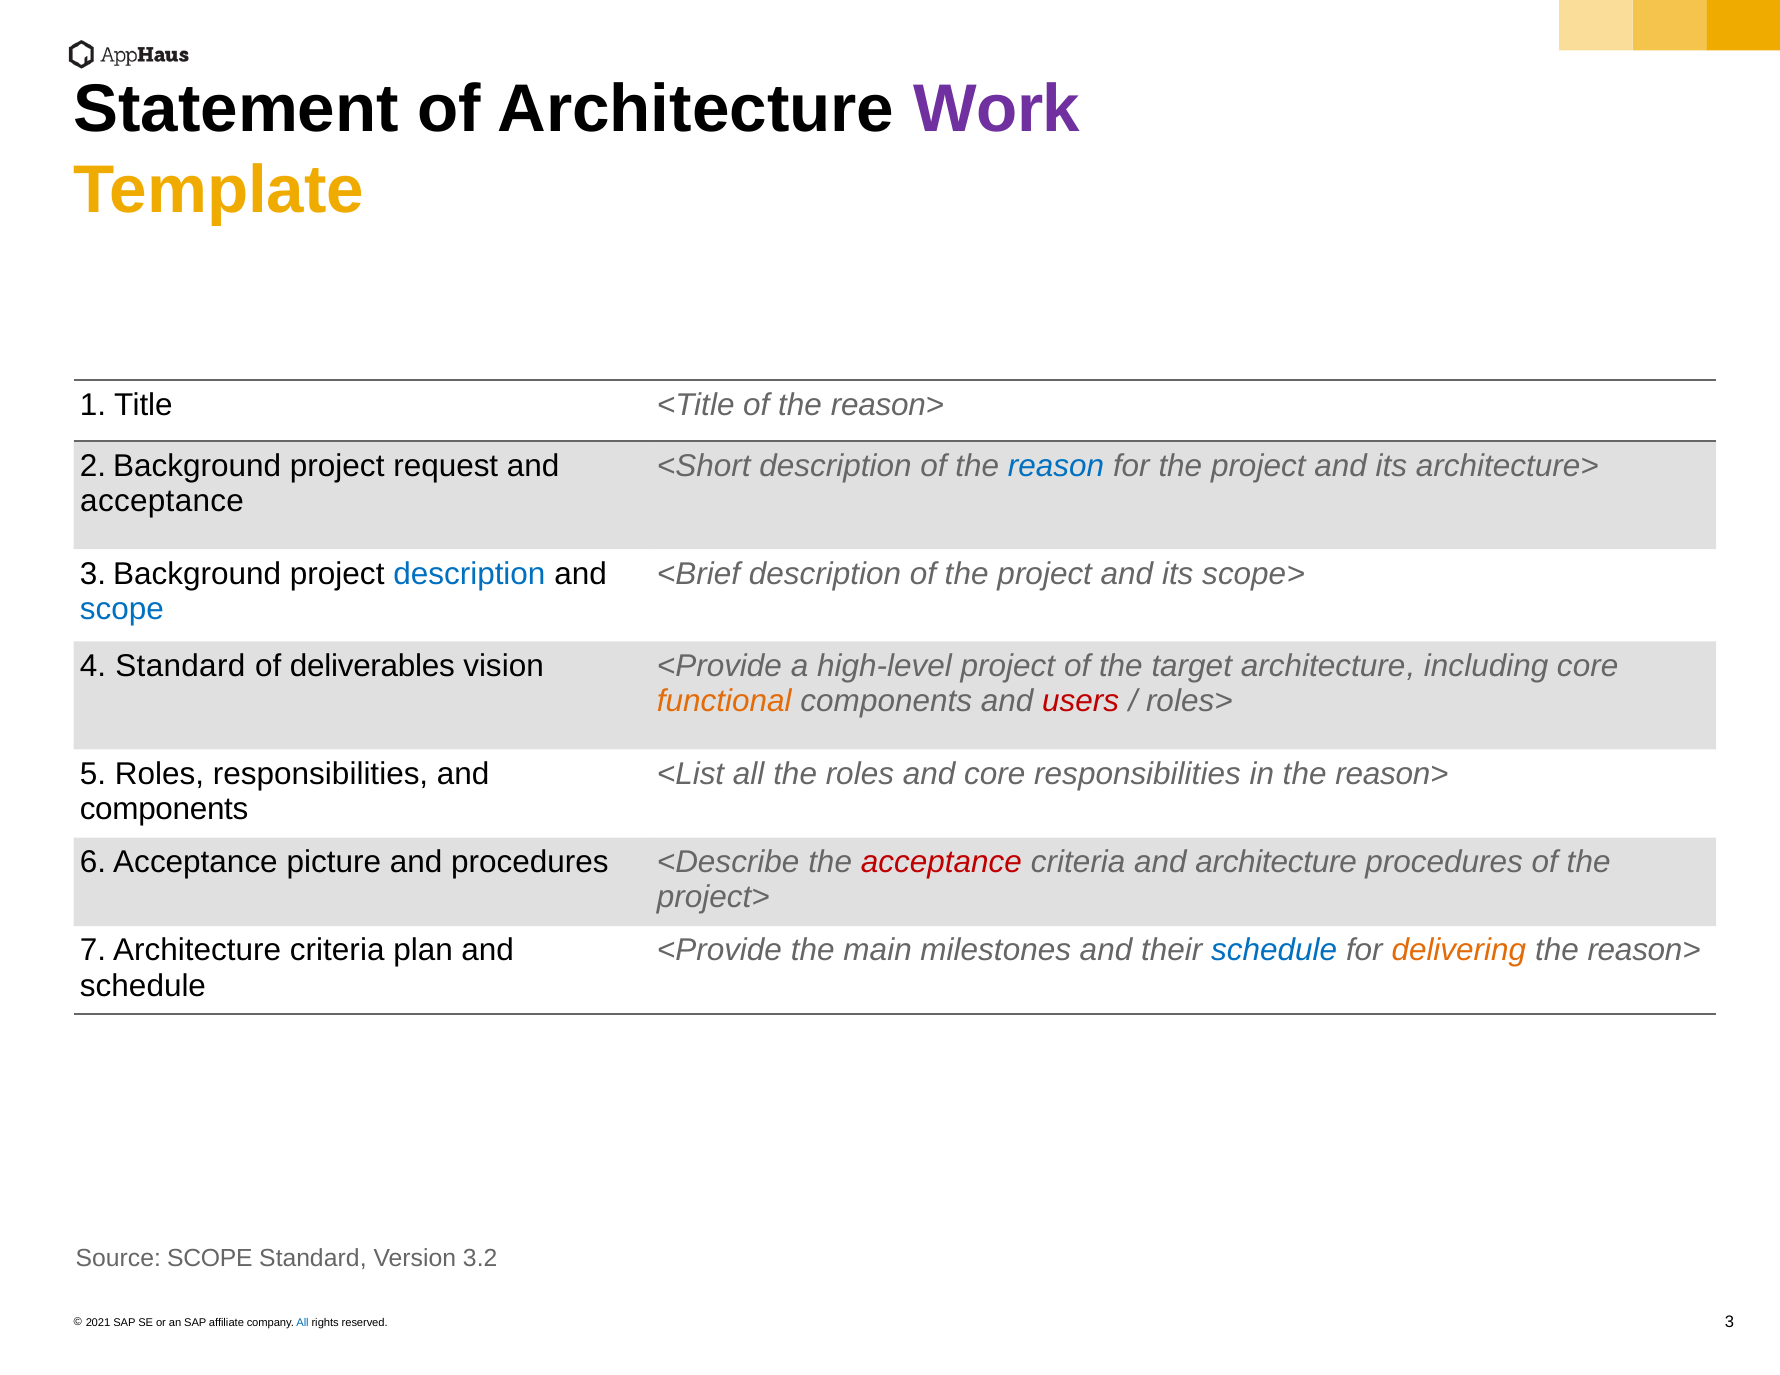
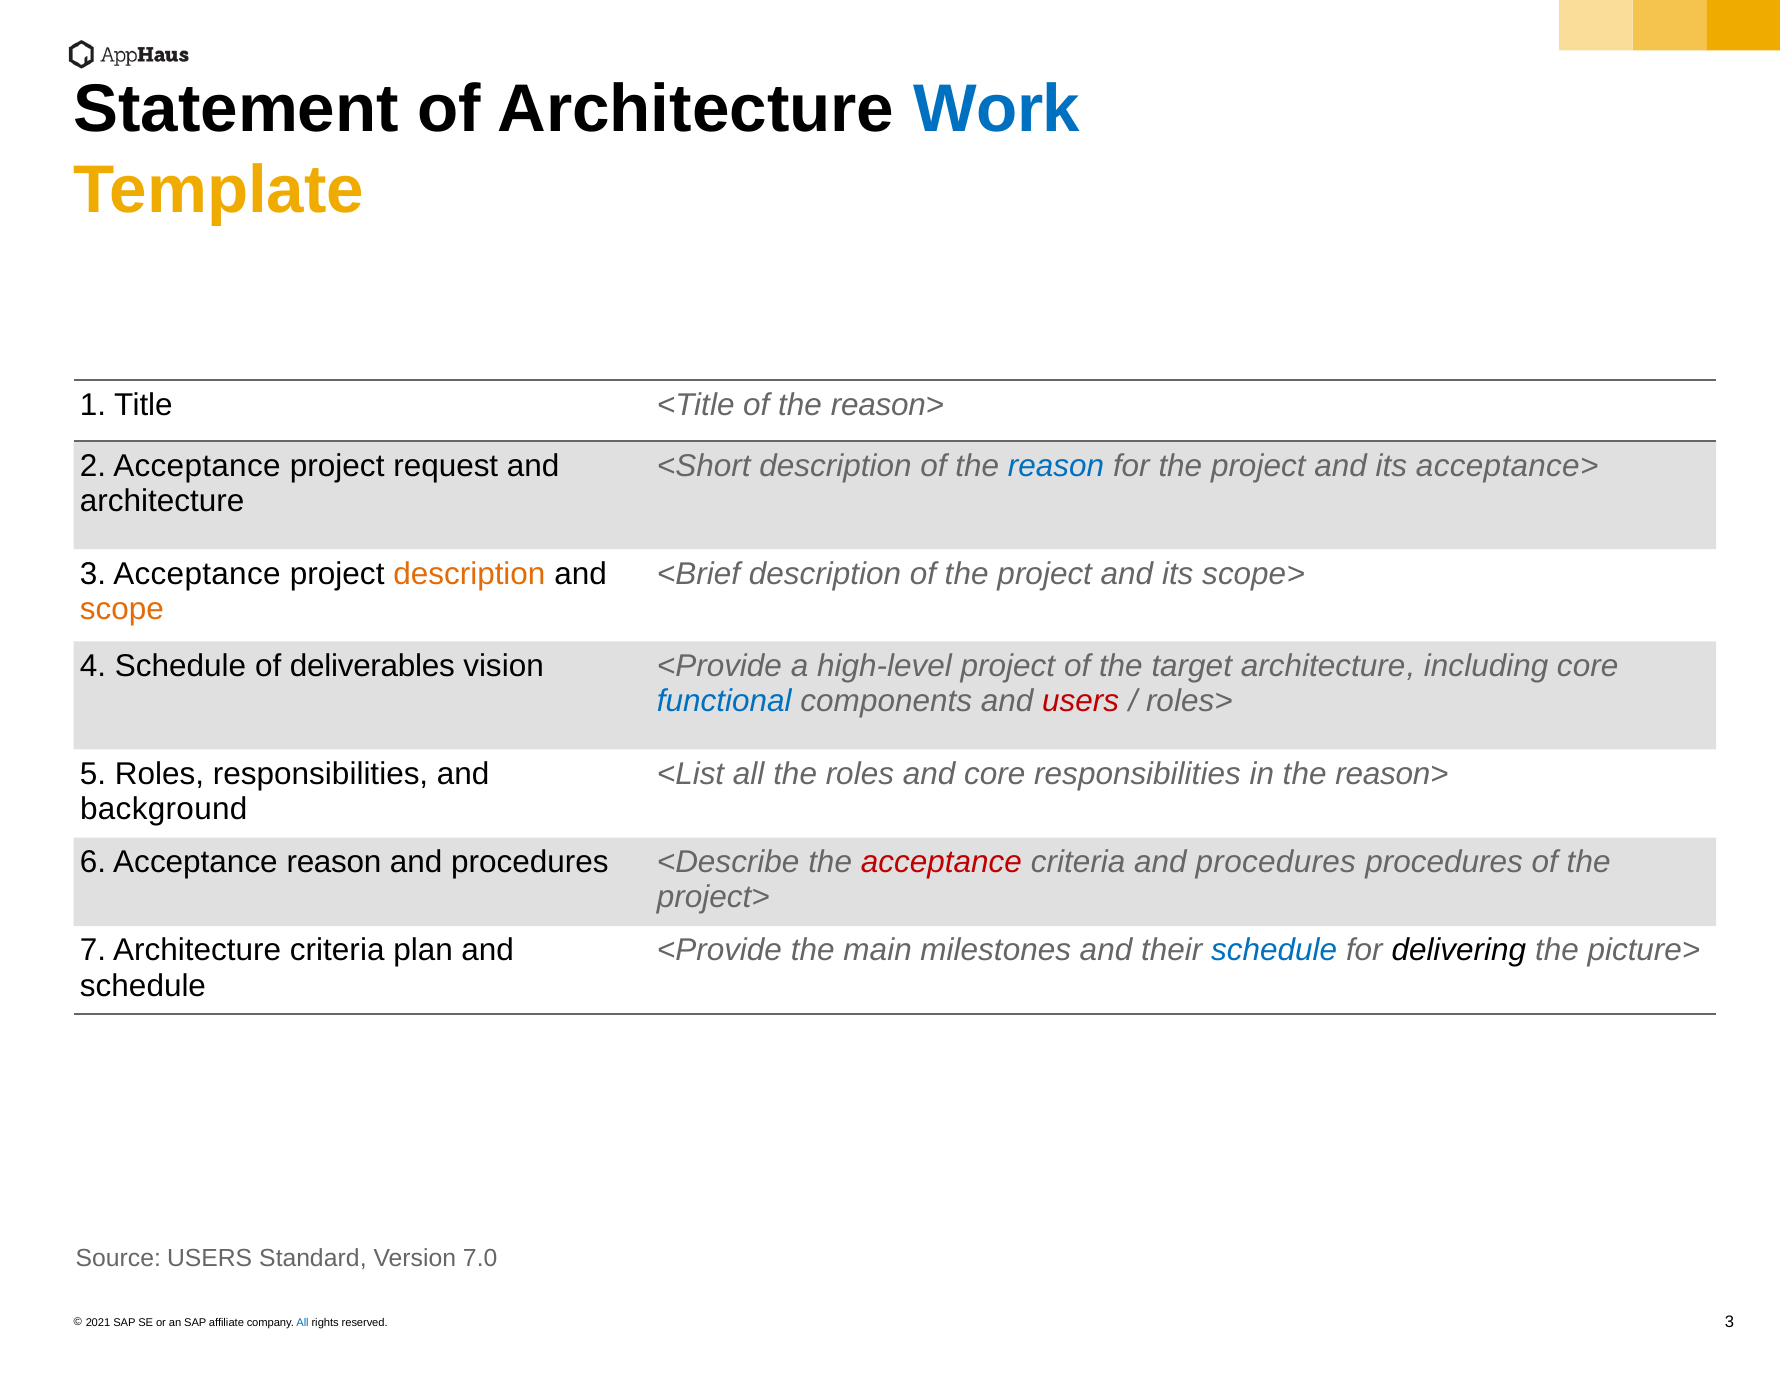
Work colour: purple -> blue
2 Background: Background -> Acceptance
architecture>: architecture> -> acceptance>
acceptance at (162, 501): acceptance -> architecture
3 Background: Background -> Acceptance
description at (469, 574) colour: blue -> orange
scope at (122, 609) colour: blue -> orange
4 Standard: Standard -> Schedule
functional colour: orange -> blue
components at (164, 810): components -> background
Acceptance picture: picture -> reason
criteria and architecture: architecture -> procedures
delivering colour: orange -> black
reason> at (1644, 951): reason> -> picture>
Source SCOPE: SCOPE -> USERS
3.2: 3.2 -> 7.0
